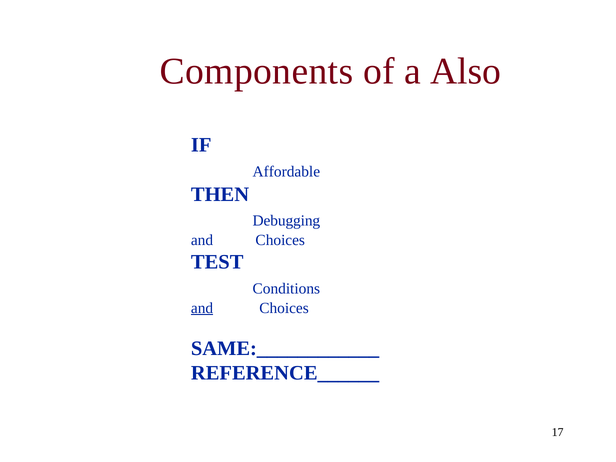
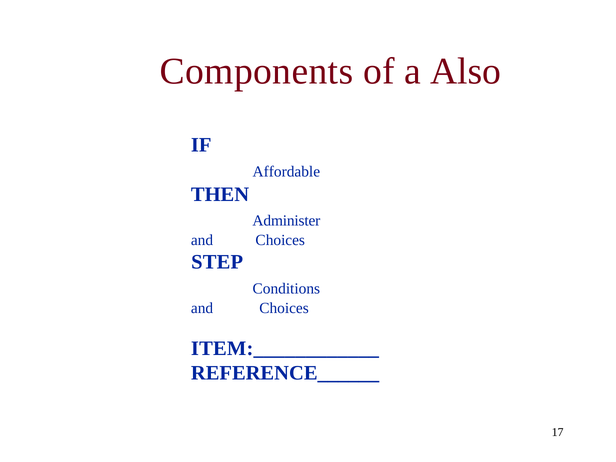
Debugging: Debugging -> Administer
TEST: TEST -> STEP
and at (202, 308) underline: present -> none
SAME:____________: SAME:____________ -> ITEM:____________
